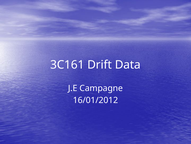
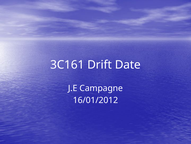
Data: Data -> Date
